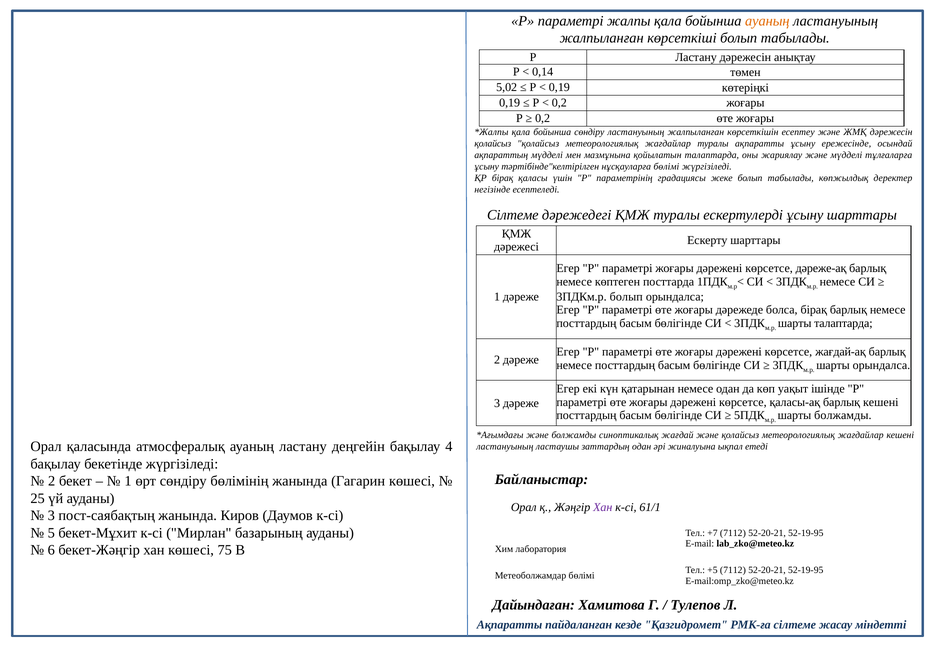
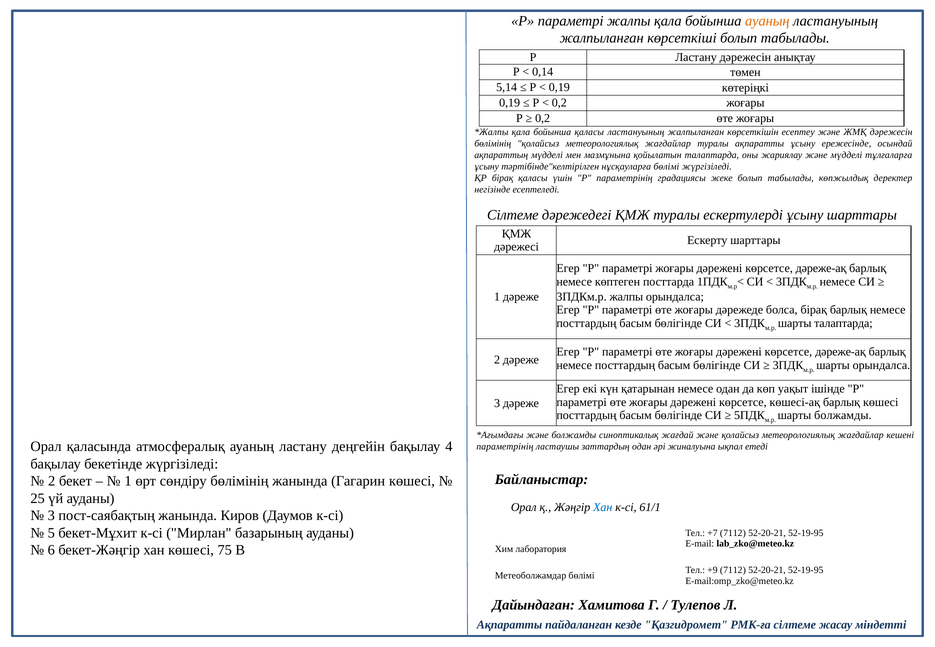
5,02: 5,02 -> 5,14
бойынша сөндіру: сөндіру -> қаласы
қолайсыз at (493, 143): қолайсыз -> бөлімінің
3ПДКм.р болып: болып -> жалпы
жағдай-ақ at (841, 352): жағдай-ақ -> дәреже-ақ
қаласы-ақ: қаласы-ақ -> көшесі-ақ
барлық кешені: кешені -> көшесі
ластануының at (505, 447): ластануының -> параметрінің
Хан at (603, 508) colour: purple -> blue
+5: +5 -> +9
